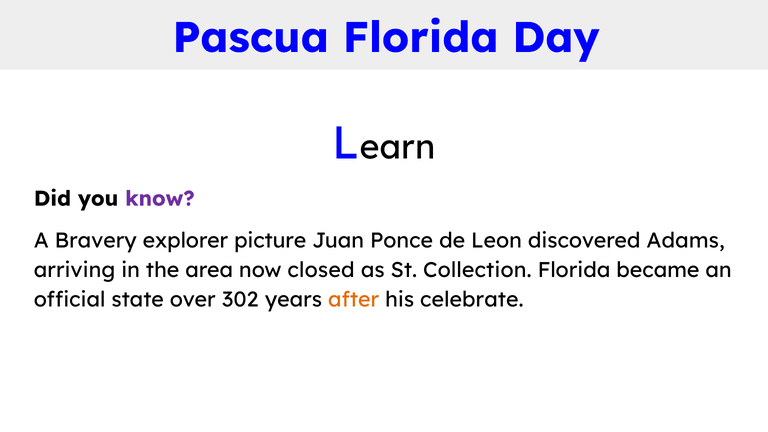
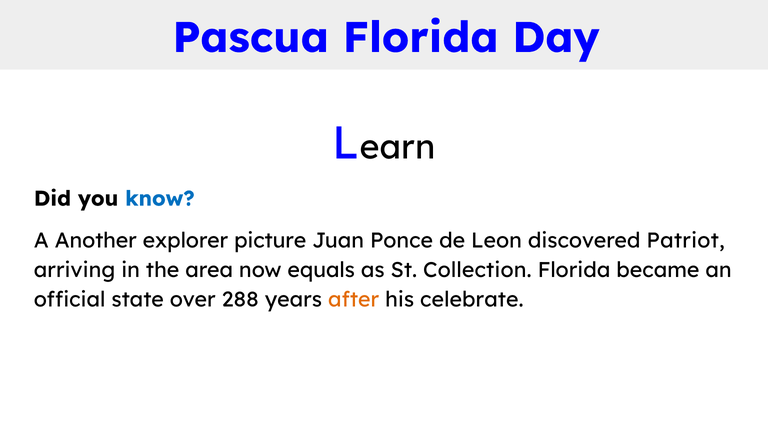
know colour: purple -> blue
Bravery: Bravery -> Another
Adams: Adams -> Patriot
closed: closed -> equals
302: 302 -> 288
